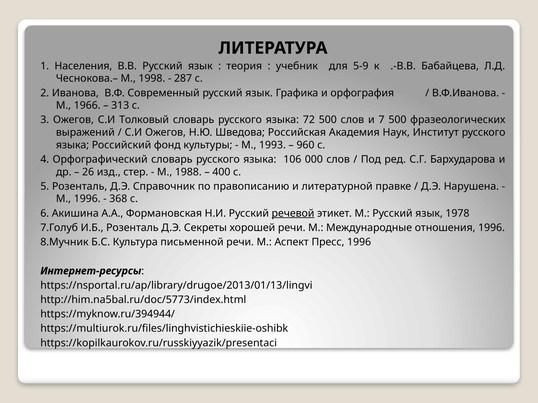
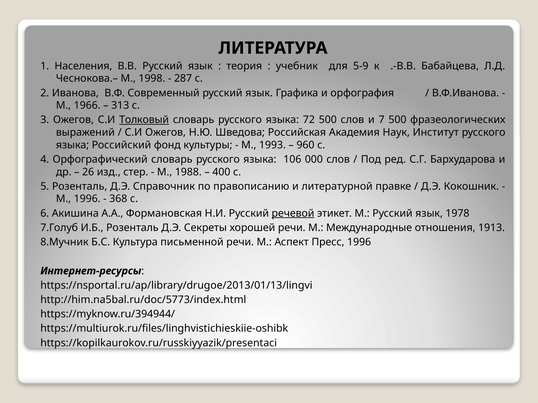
Толковый underline: none -> present
Нарушена: Нарушена -> Кокошник
отношения 1996: 1996 -> 1913
